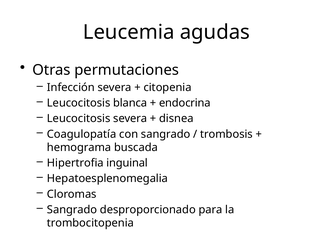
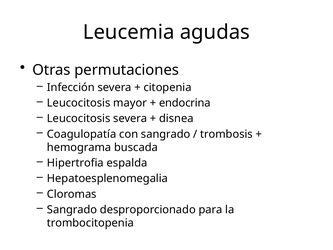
blanca: blanca -> mayor
inguinal: inguinal -> espalda
